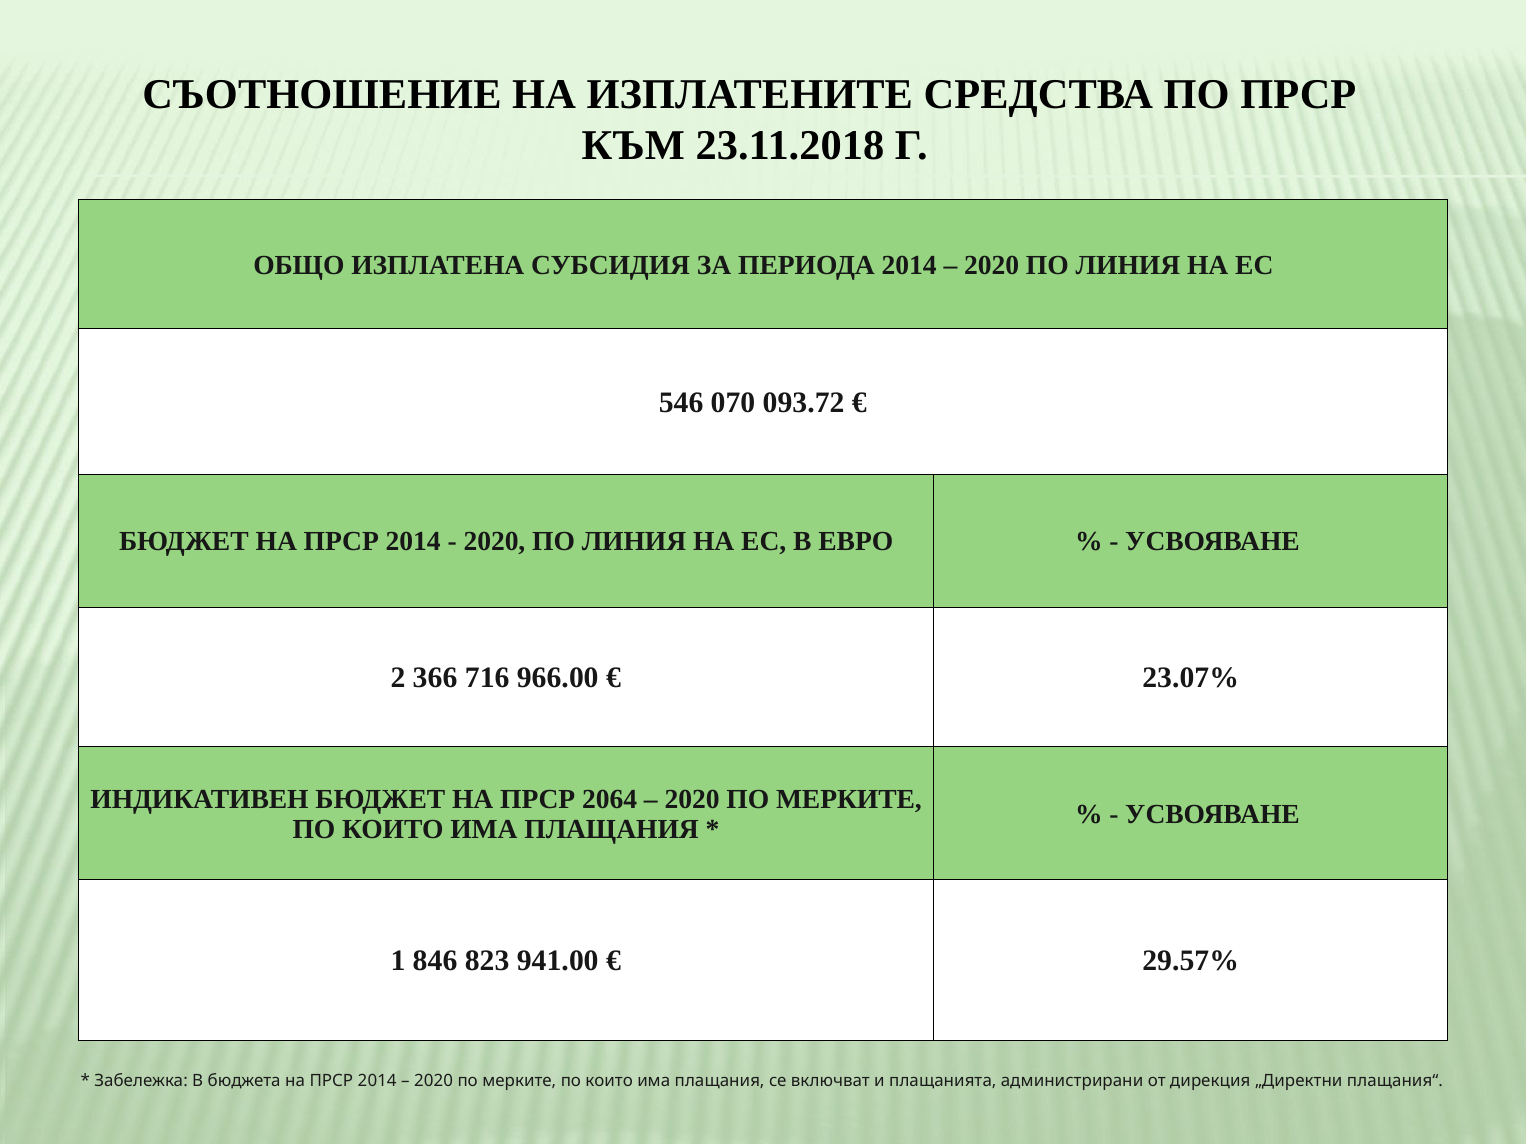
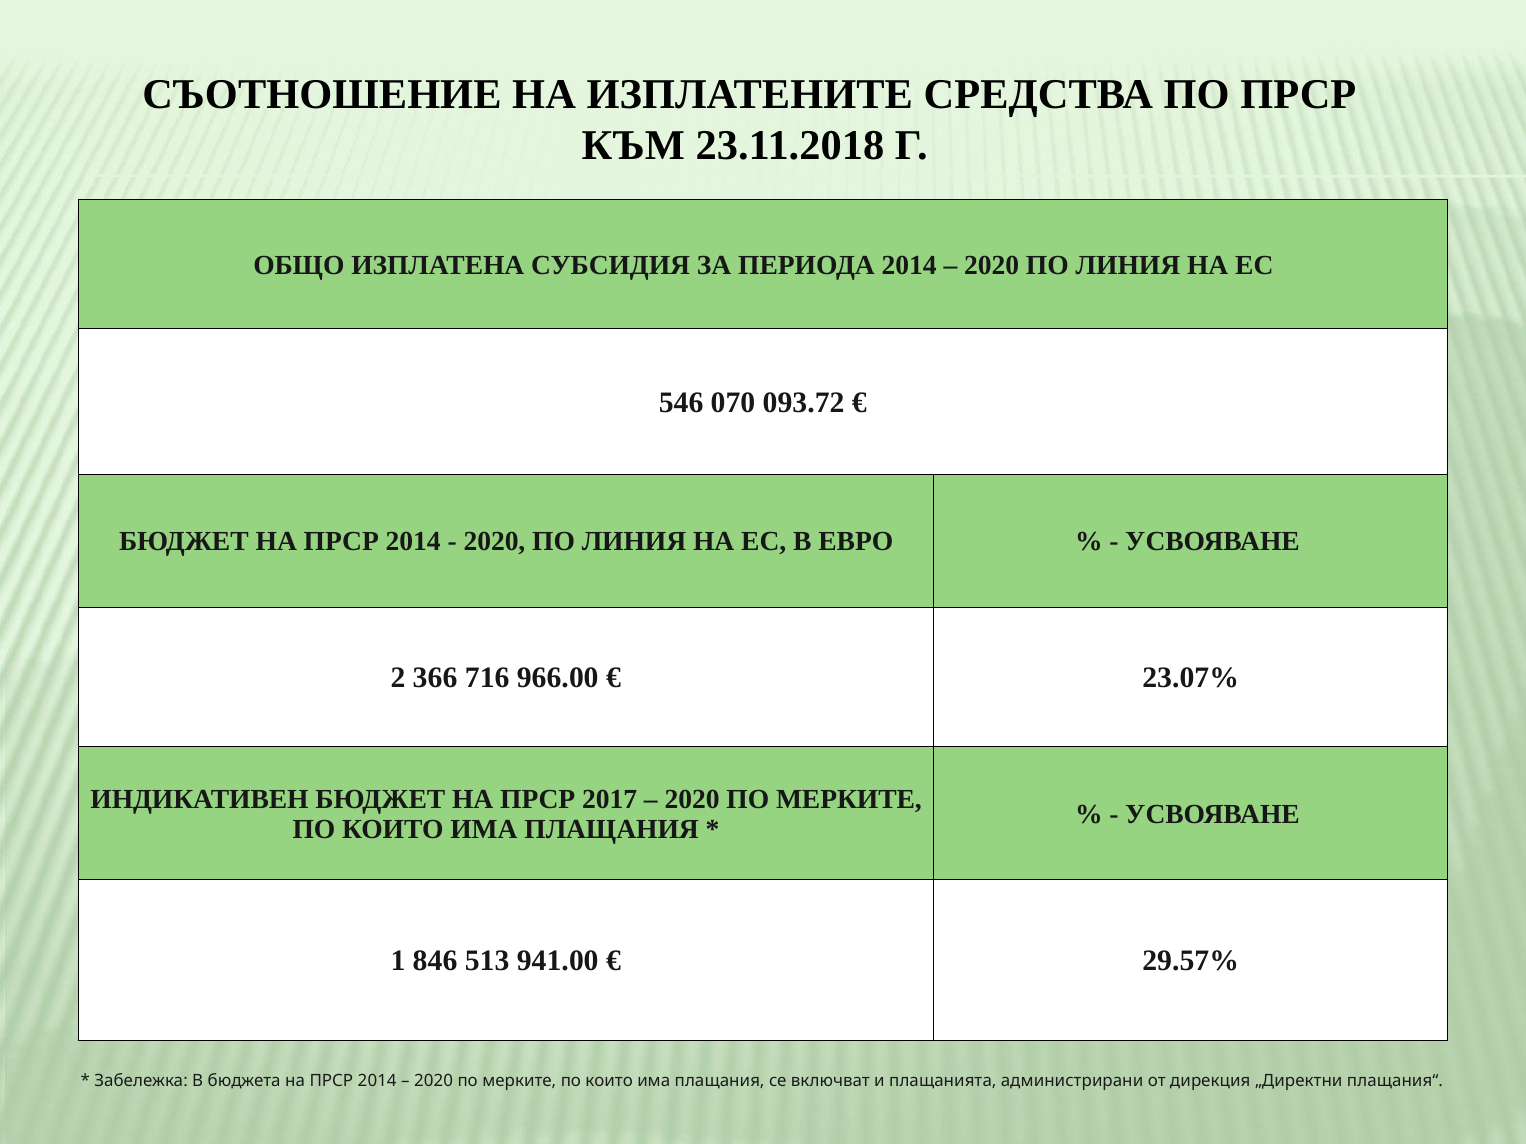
2064: 2064 -> 2017
823: 823 -> 513
